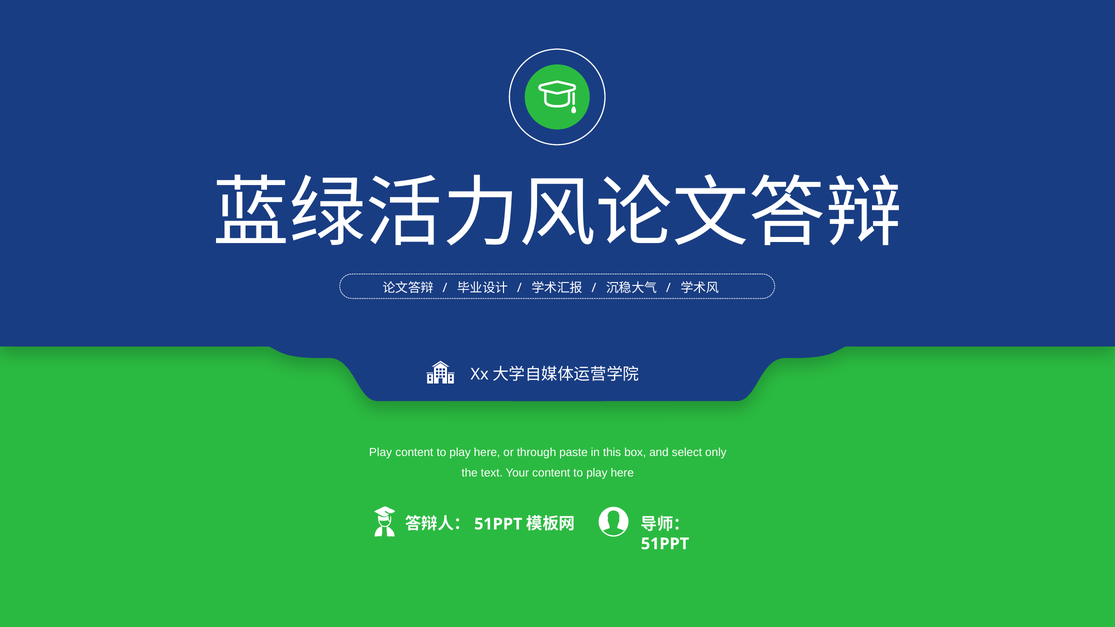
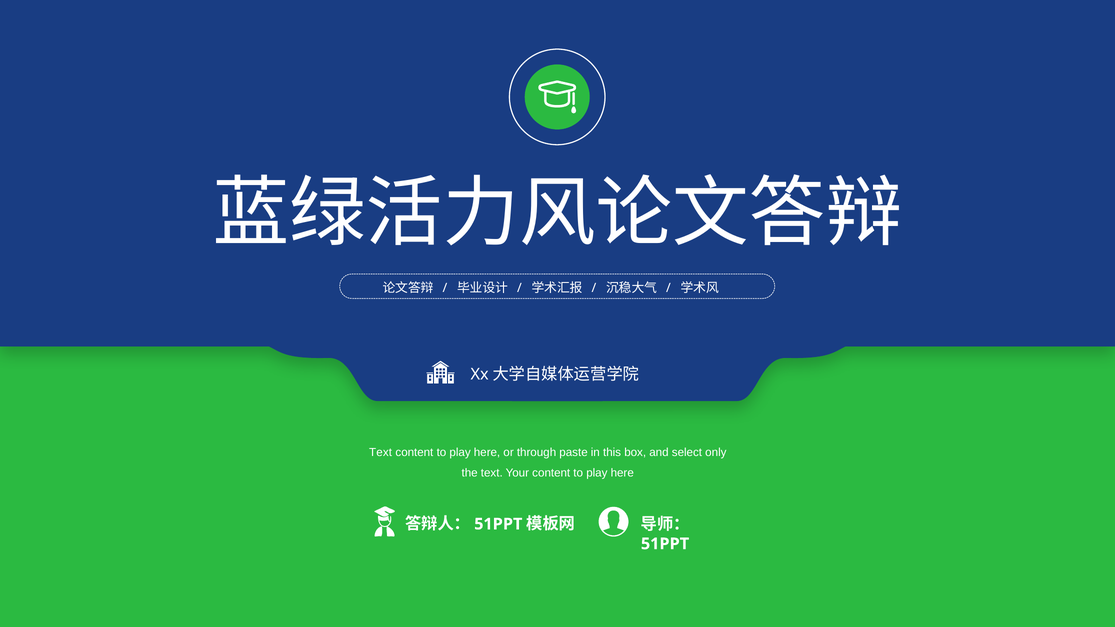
Play at (381, 452): Play -> Text
